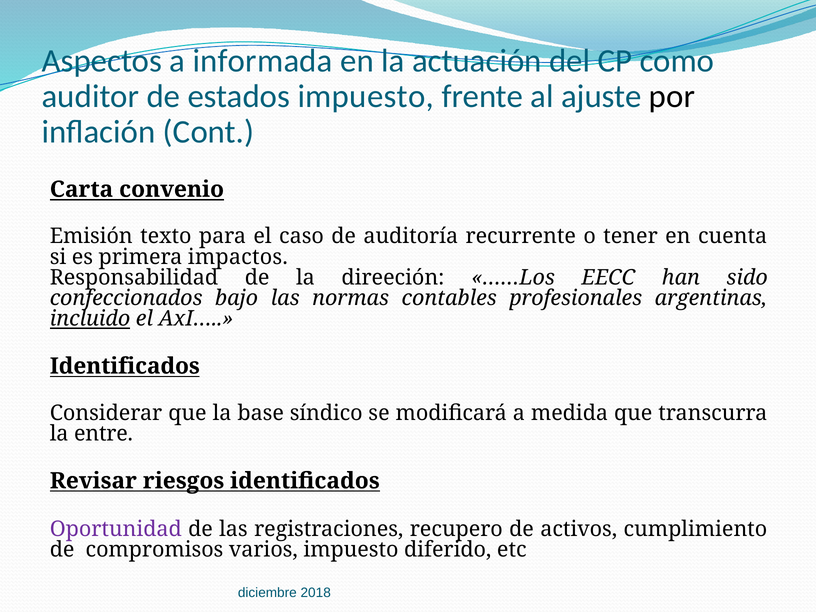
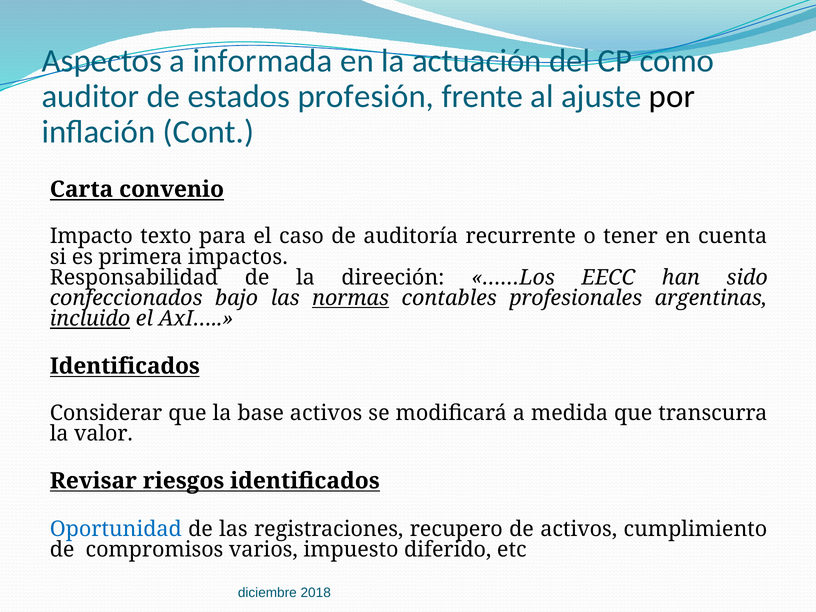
estados impuesto: impuesto -> profesión
Emisión: Emisión -> Impacto
normas underline: none -> present
base síndico: síndico -> activos
entre: entre -> valor
Oportunidad colour: purple -> blue
